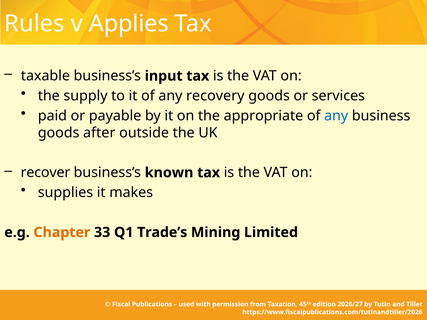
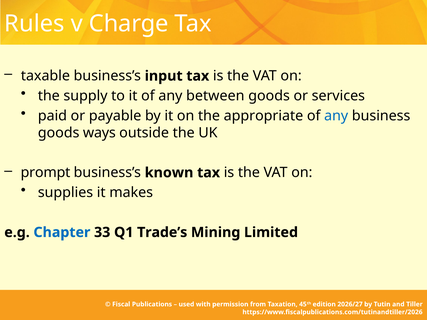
Applies: Applies -> Charge
recovery: recovery -> between
after: after -> ways
recover: recover -> prompt
Chapter colour: orange -> blue
